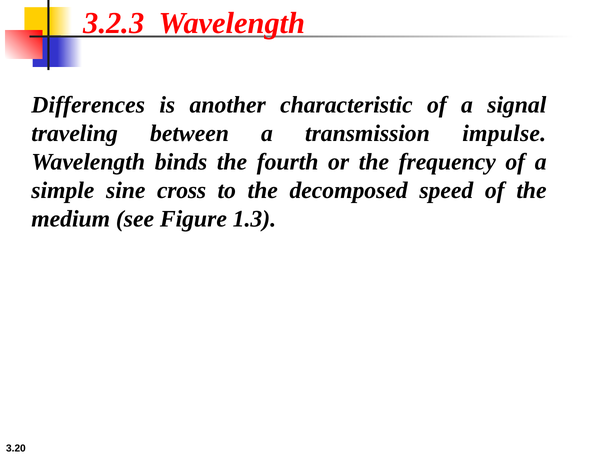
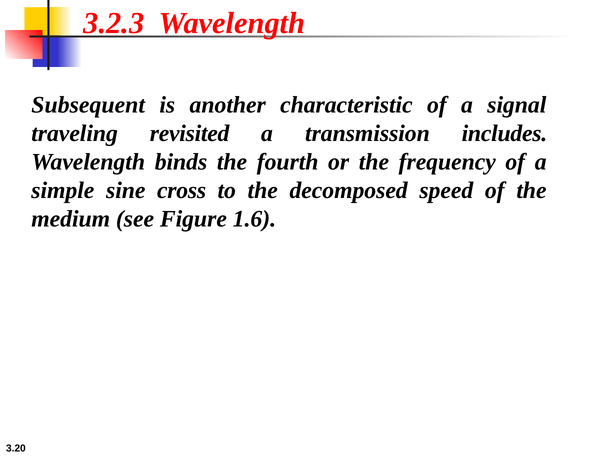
Differences: Differences -> Subsequent
between: between -> revisited
impulse: impulse -> includes
1.3: 1.3 -> 1.6
